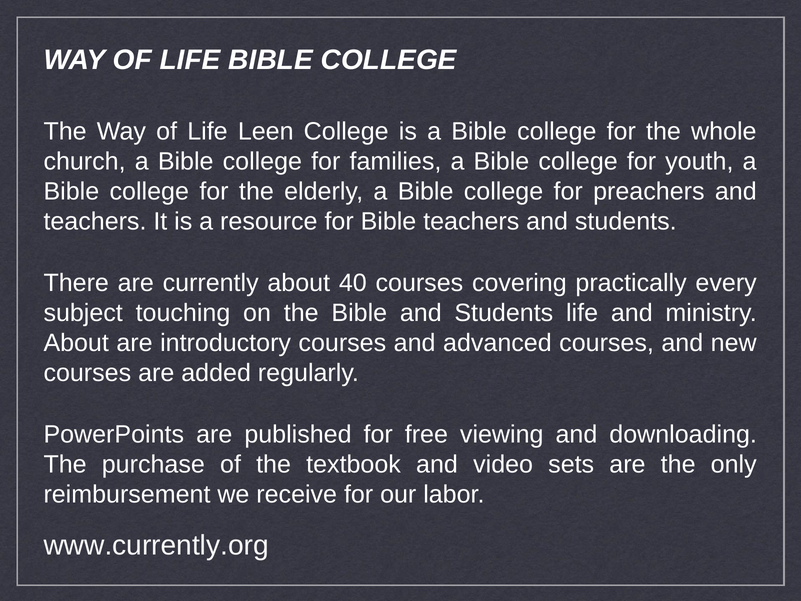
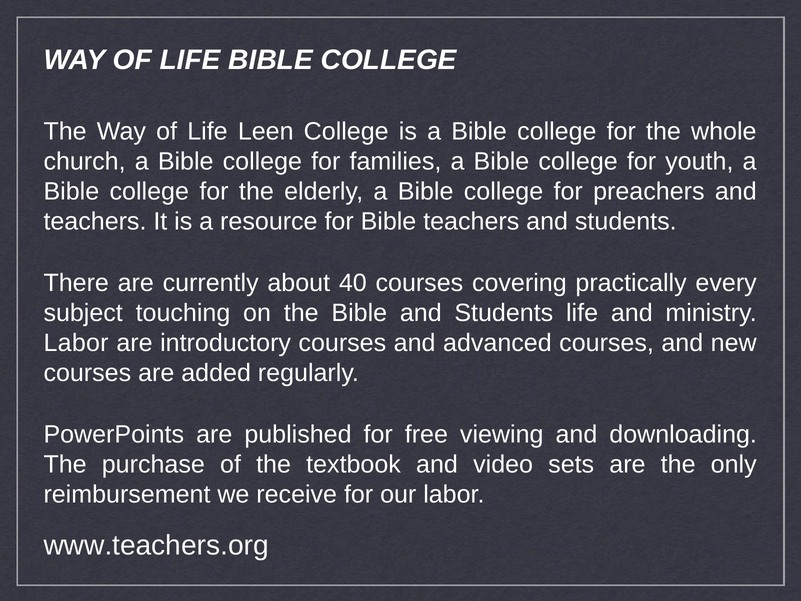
About at (76, 343): About -> Labor
www.currently.org: www.currently.org -> www.teachers.org
